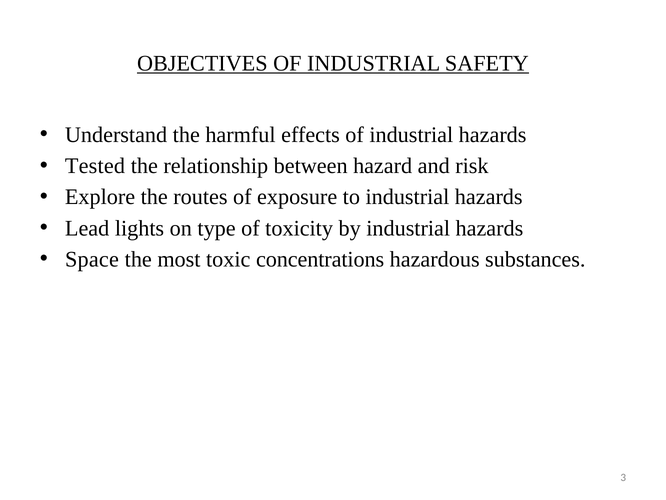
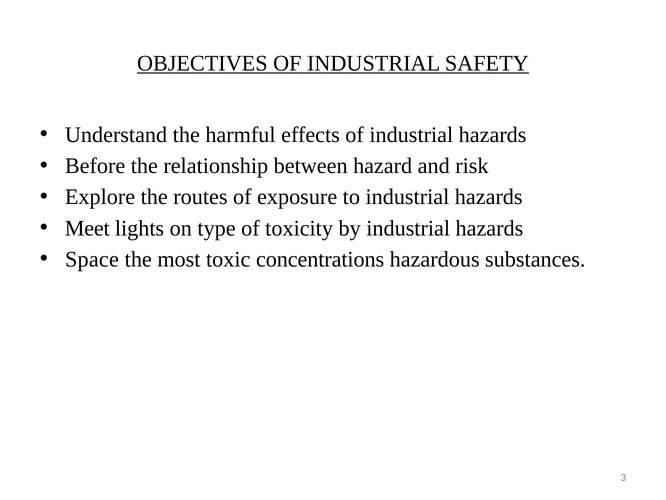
Tested: Tested -> Before
Lead: Lead -> Meet
